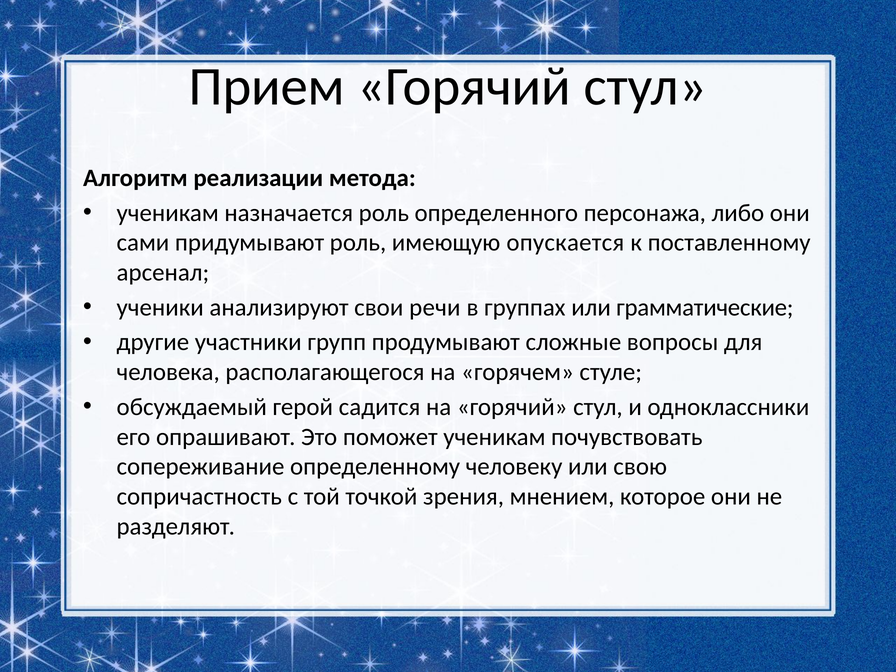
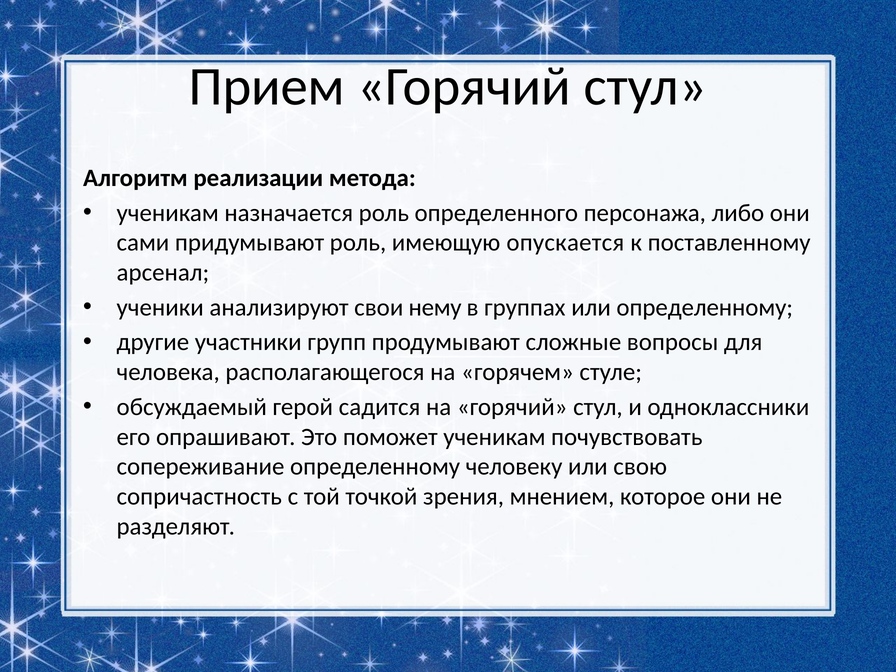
речи: речи -> нему
или грамматические: грамматические -> определенному
